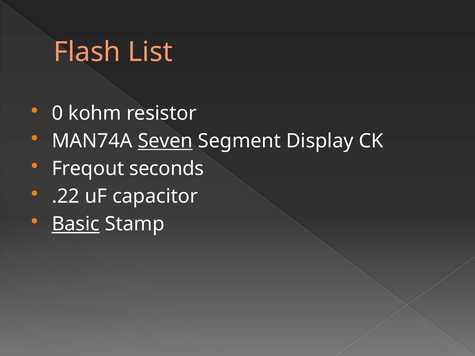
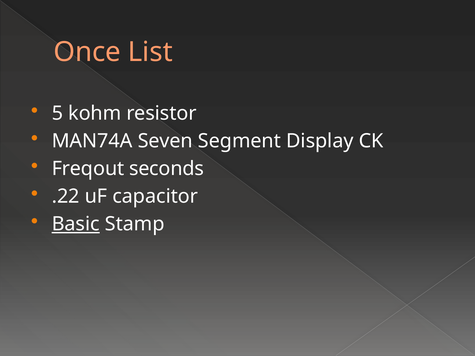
Flash: Flash -> Once
0: 0 -> 5
Seven underline: present -> none
